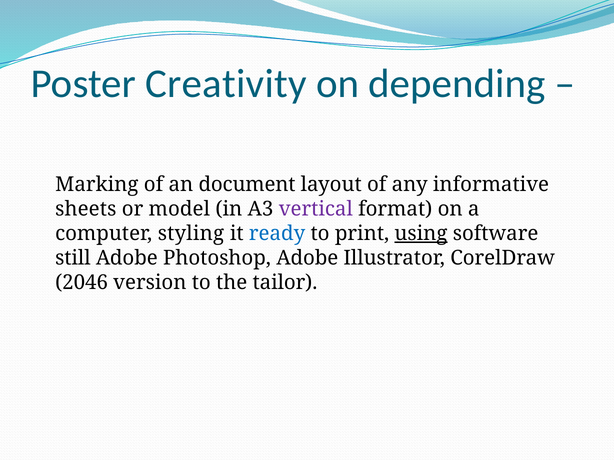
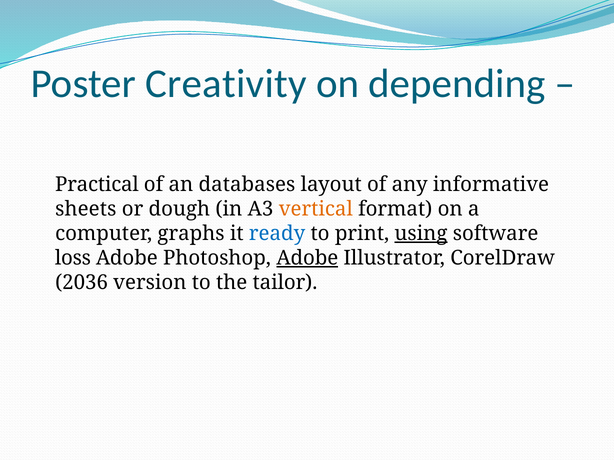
Marking: Marking -> Practical
document: document -> databases
model: model -> dough
vertical colour: purple -> orange
styling: styling -> graphs
still: still -> loss
Adobe at (307, 258) underline: none -> present
2046: 2046 -> 2036
